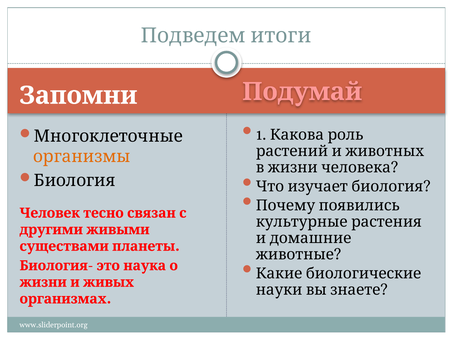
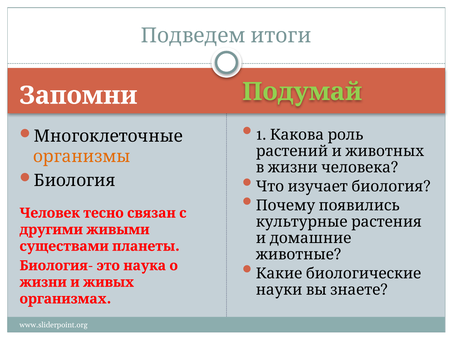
Подумай colour: pink -> light green
